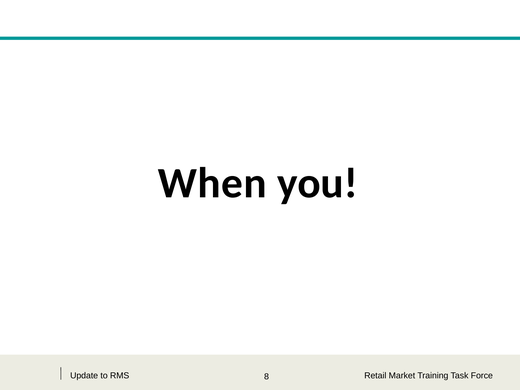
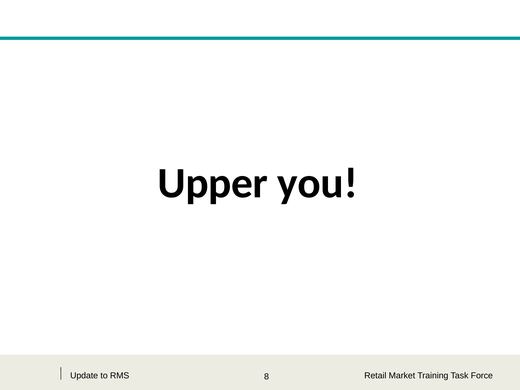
When: When -> Upper
